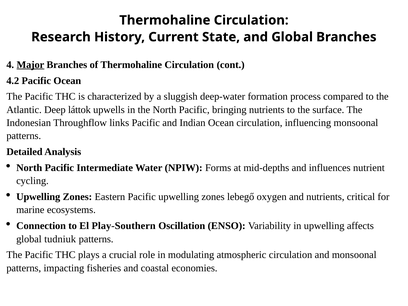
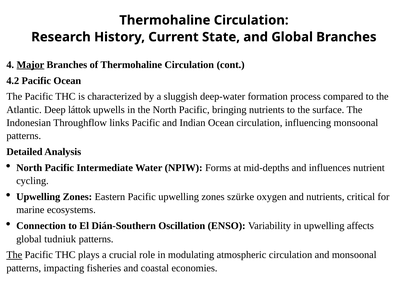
lebegő: lebegő -> szürke
Play-Southern: Play-Southern -> Dián-Southern
The at (14, 255) underline: none -> present
